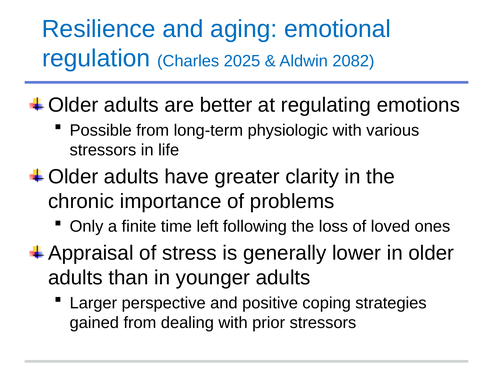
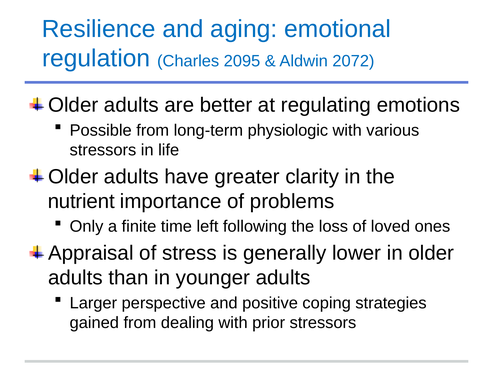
2025: 2025 -> 2095
2082: 2082 -> 2072
chronic: chronic -> nutrient
